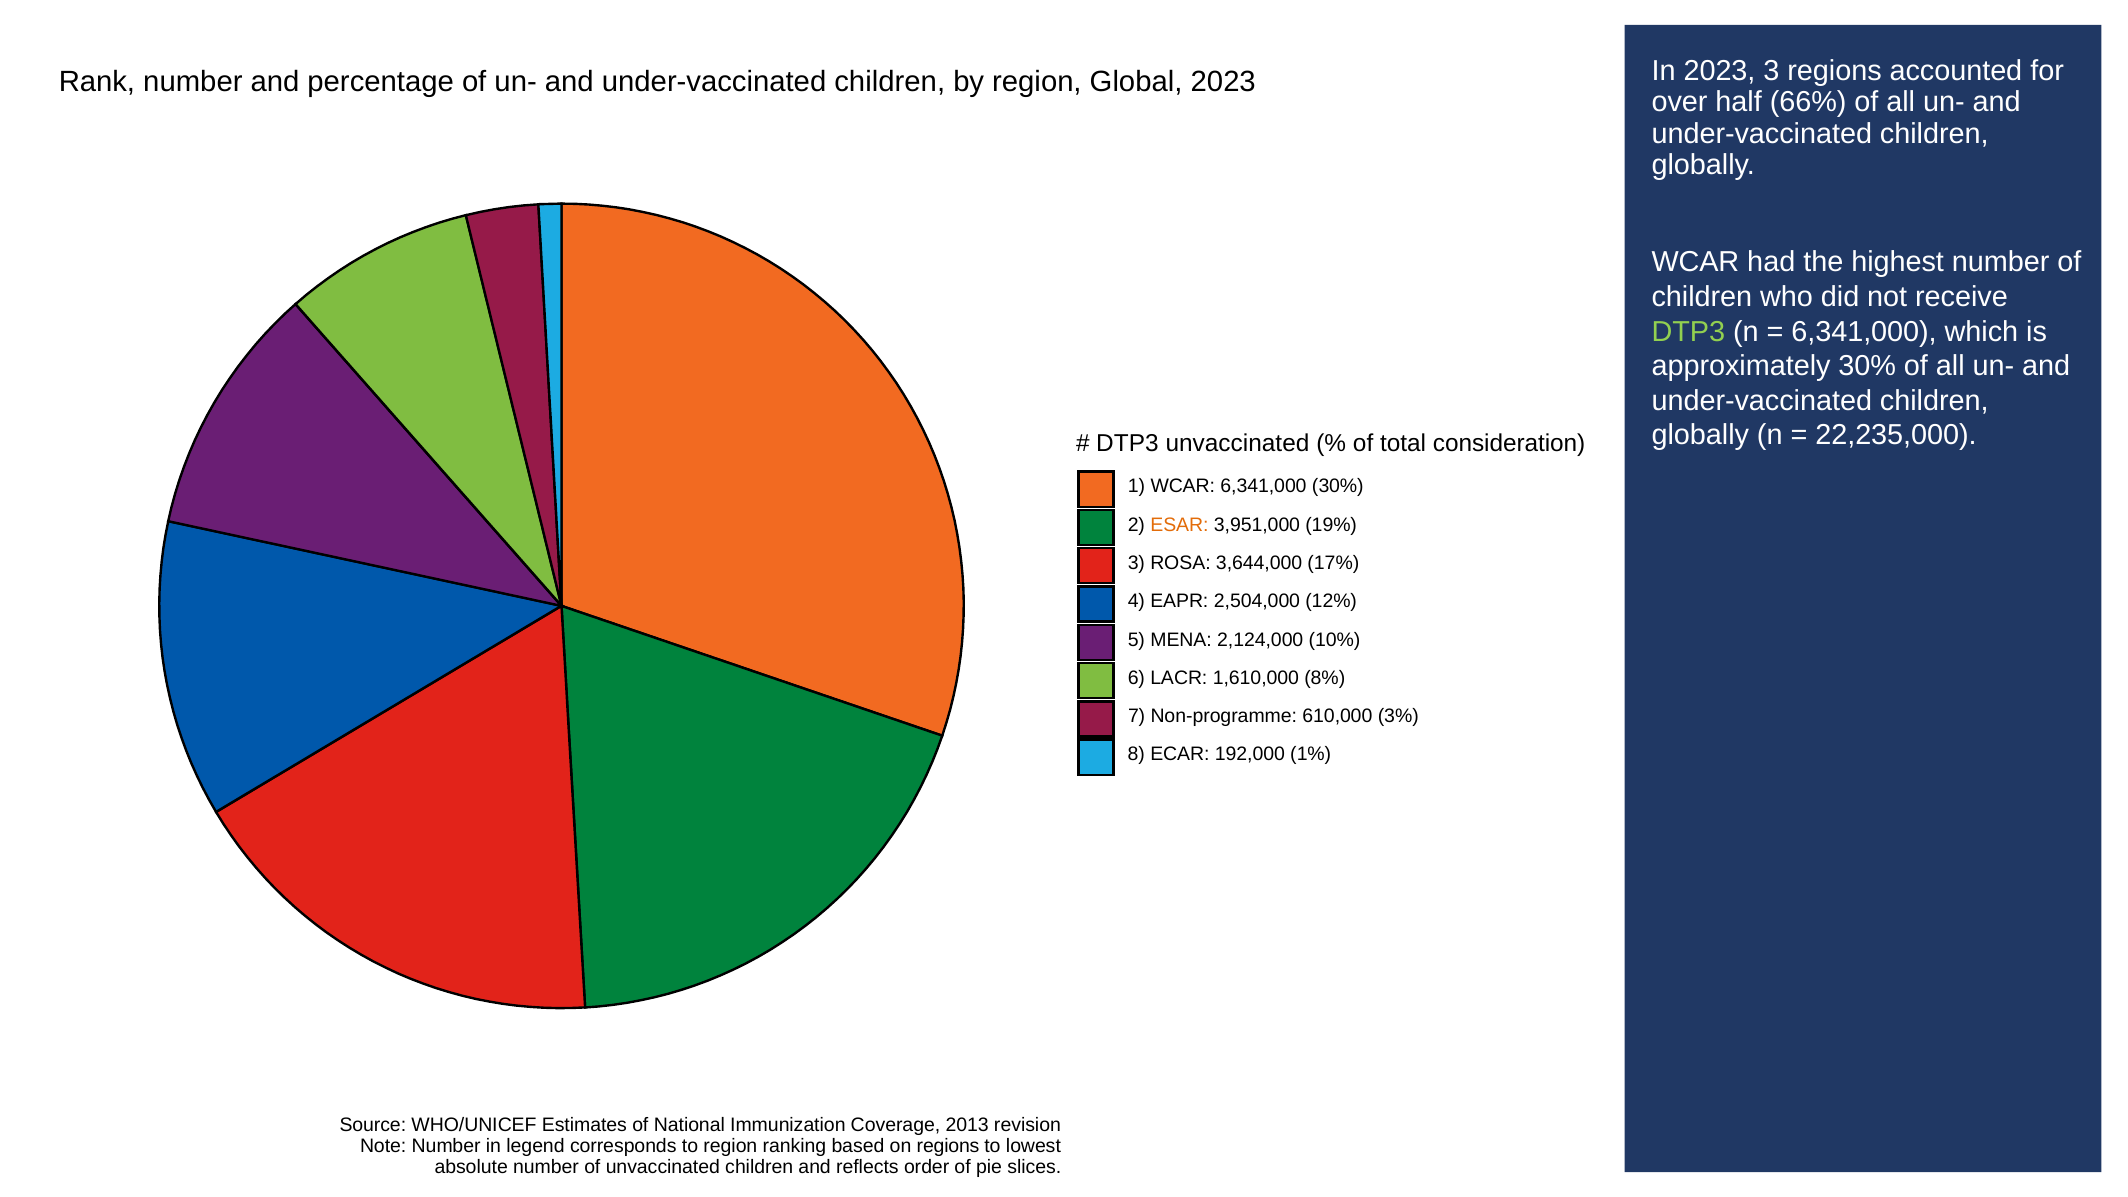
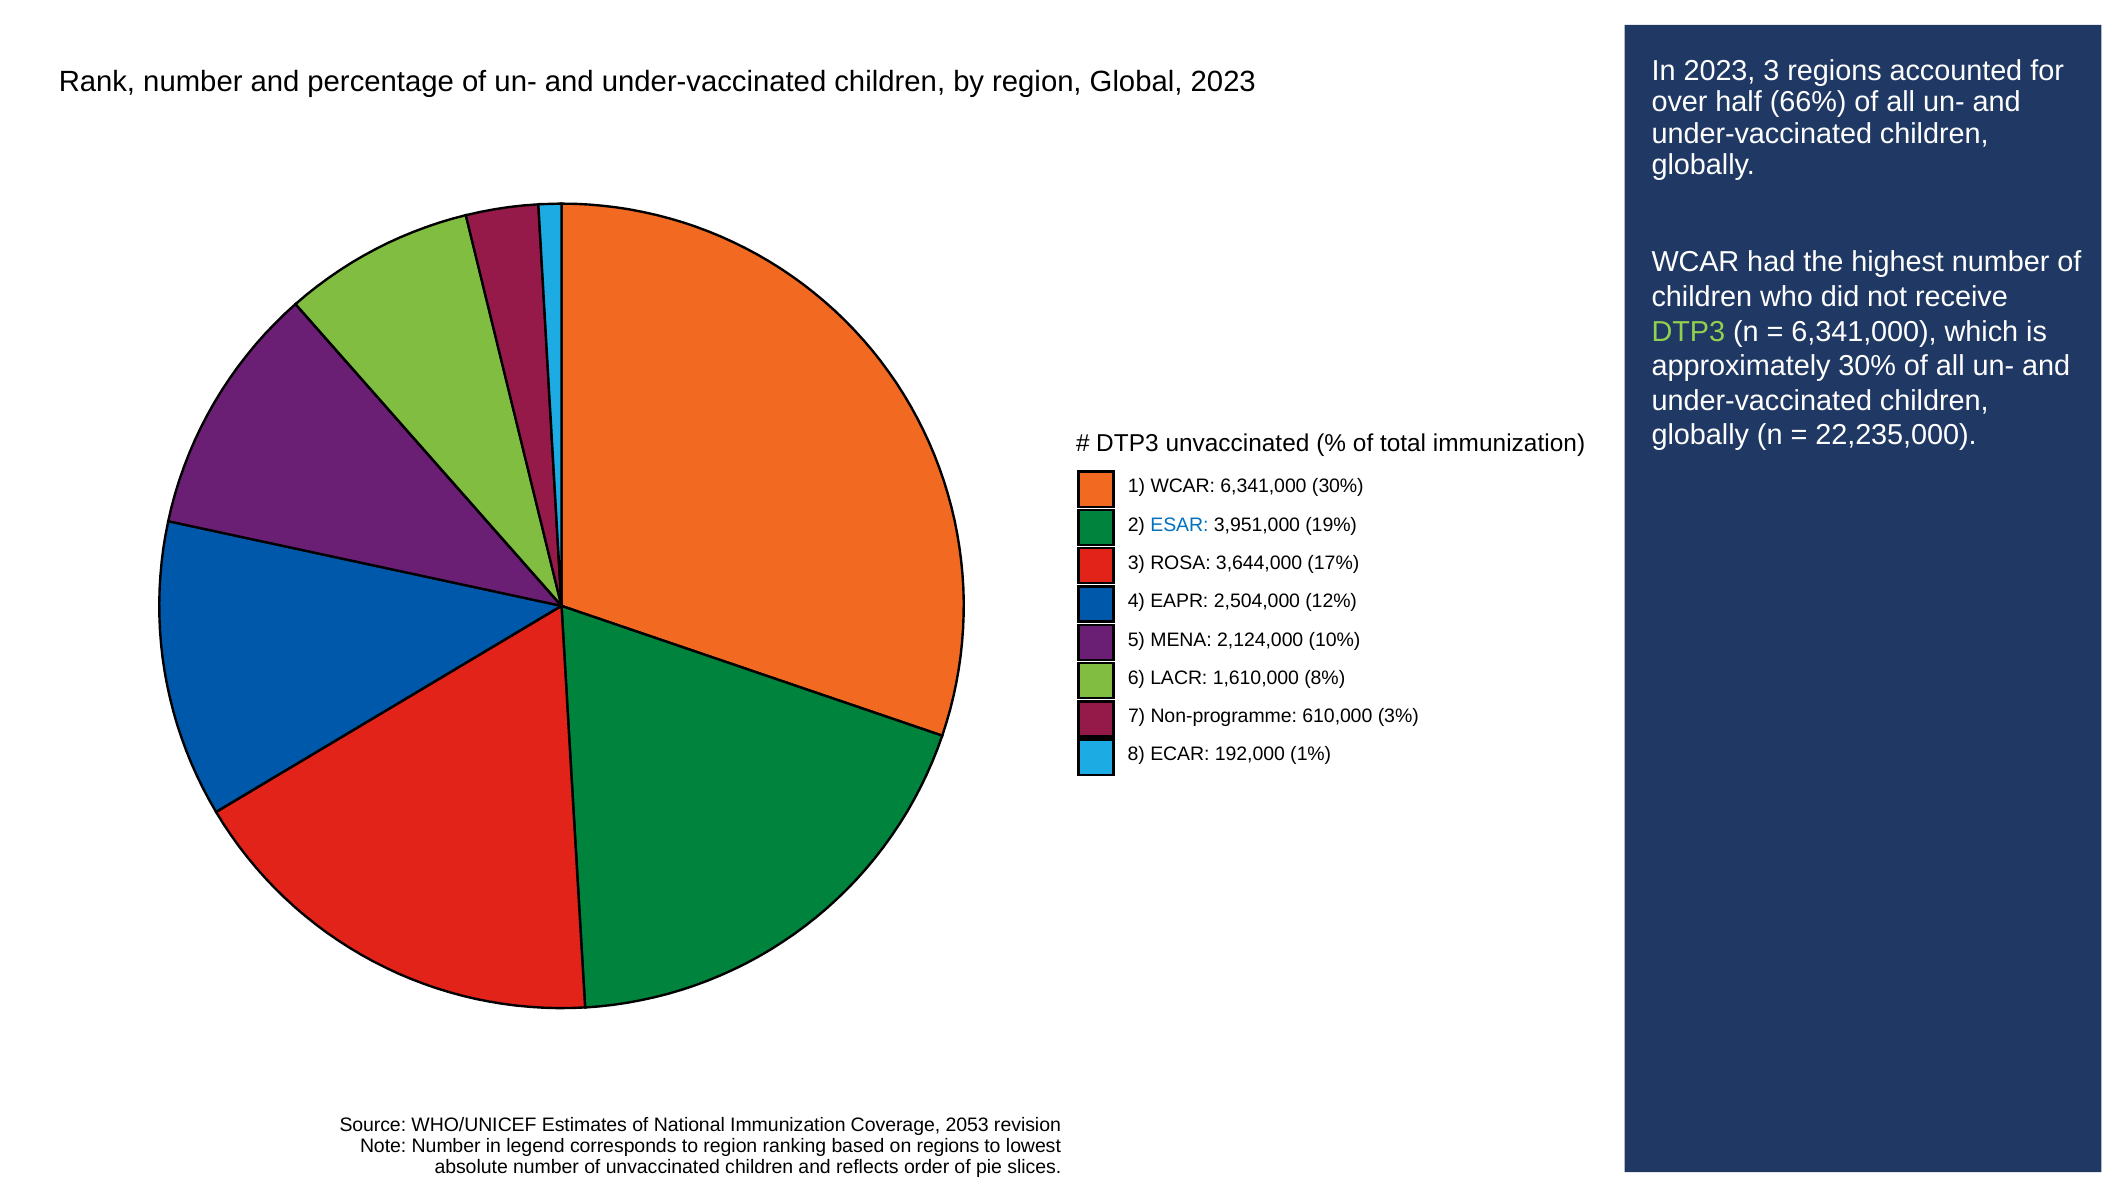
total consideration: consideration -> immunization
ESAR colour: orange -> blue
2013: 2013 -> 2053
